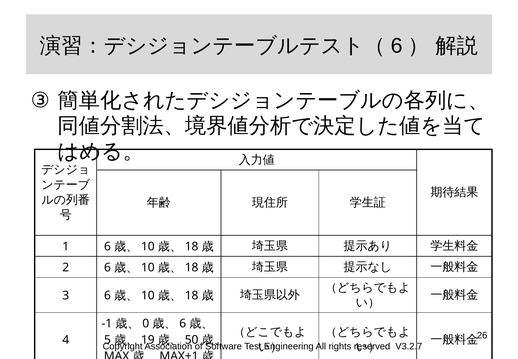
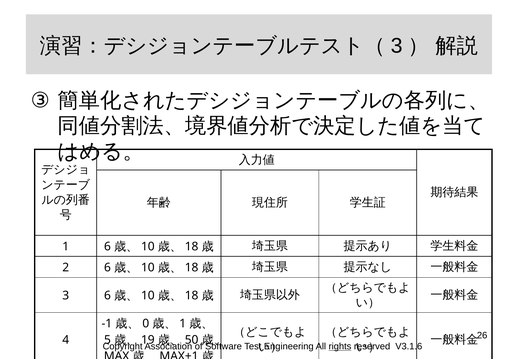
6 at (397, 46): 6 -> 3
6 at (183, 323): 6 -> 1
rights underline: none -> present
V3.2.7: V3.2.7 -> V3.1.6
